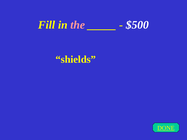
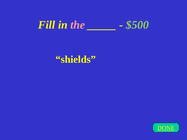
$500 colour: white -> light green
